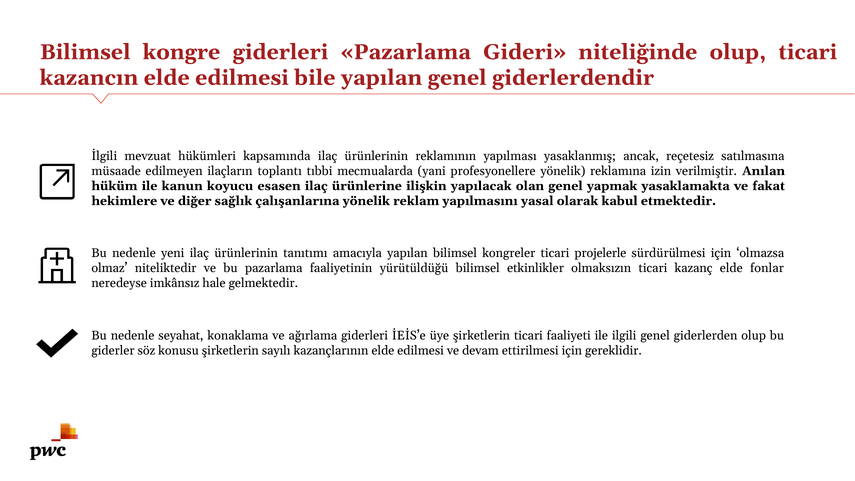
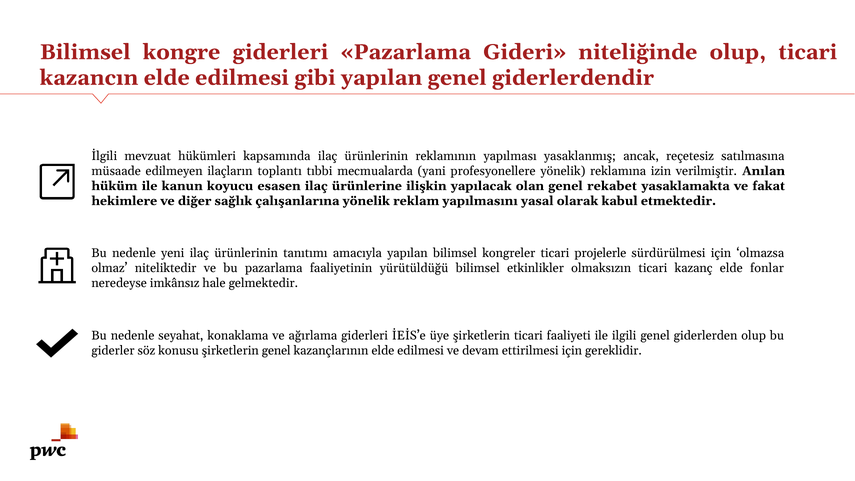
bile: bile -> gibi
yapmak: yapmak -> rekabet
şirketlerin sayılı: sayılı -> genel
